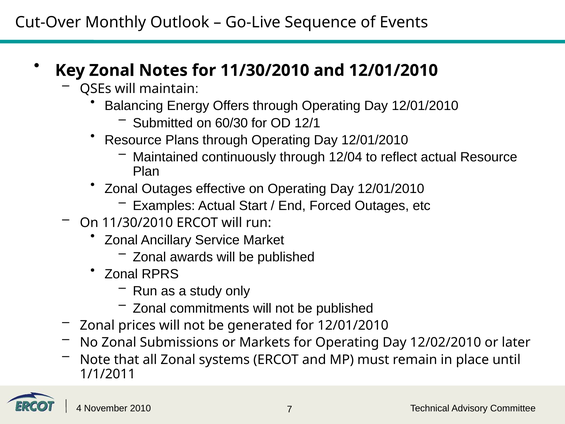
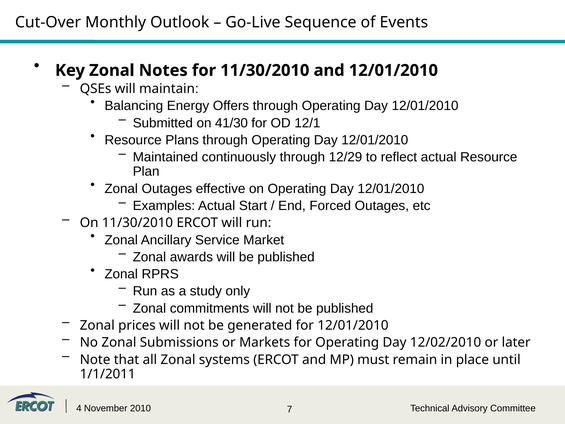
60/30: 60/30 -> 41/30
12/04: 12/04 -> 12/29
